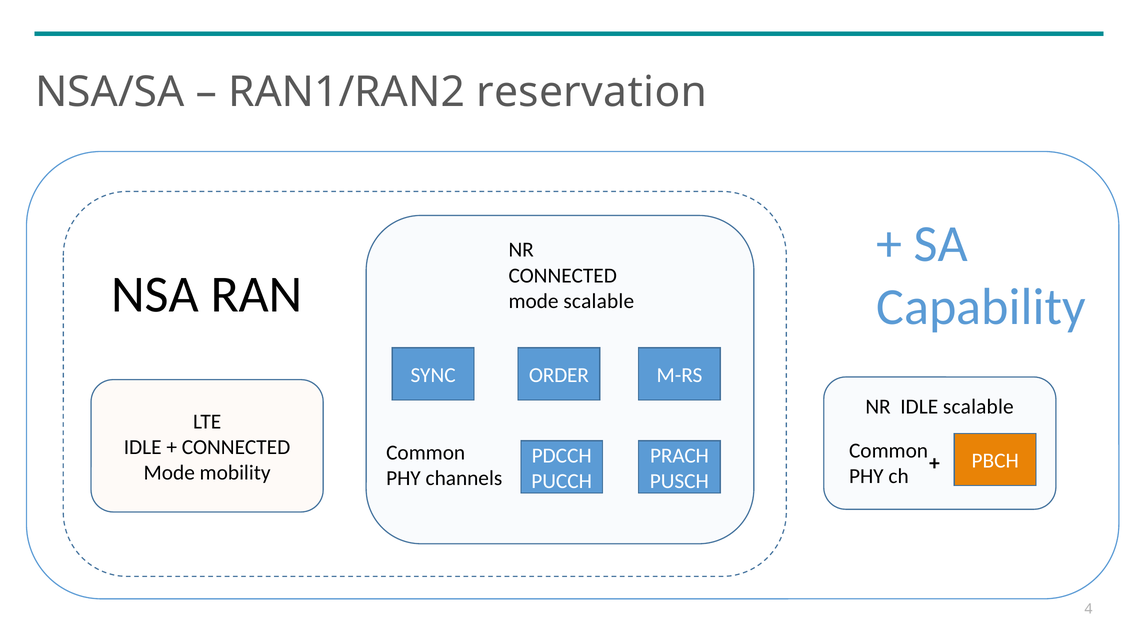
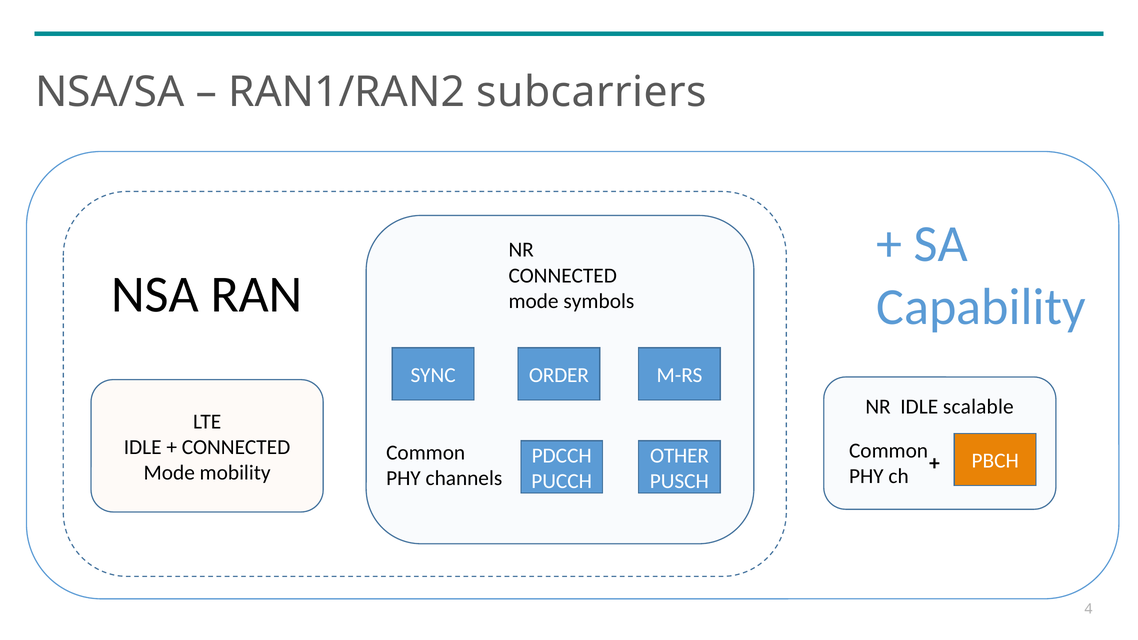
reservation: reservation -> subcarriers
mode scalable: scalable -> symbols
PRACH: PRACH -> OTHER
